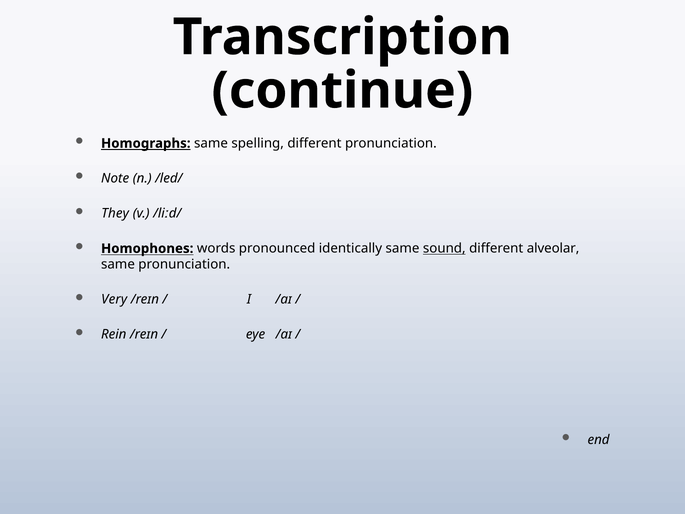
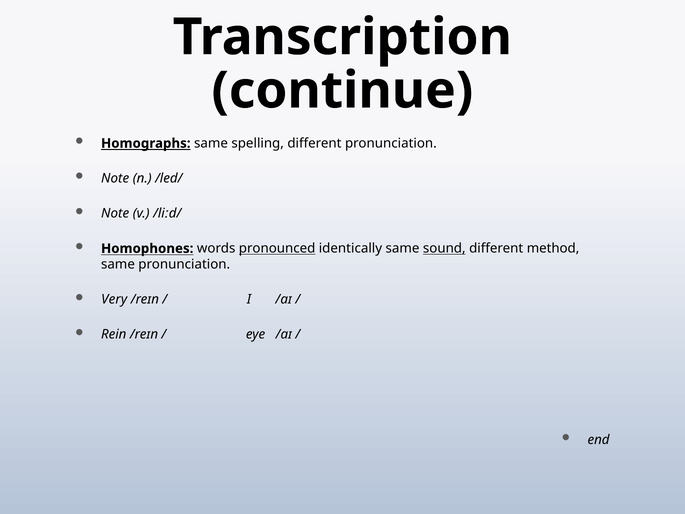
They at (115, 213): They -> Note
pronounced underline: none -> present
alveolar: alveolar -> method
